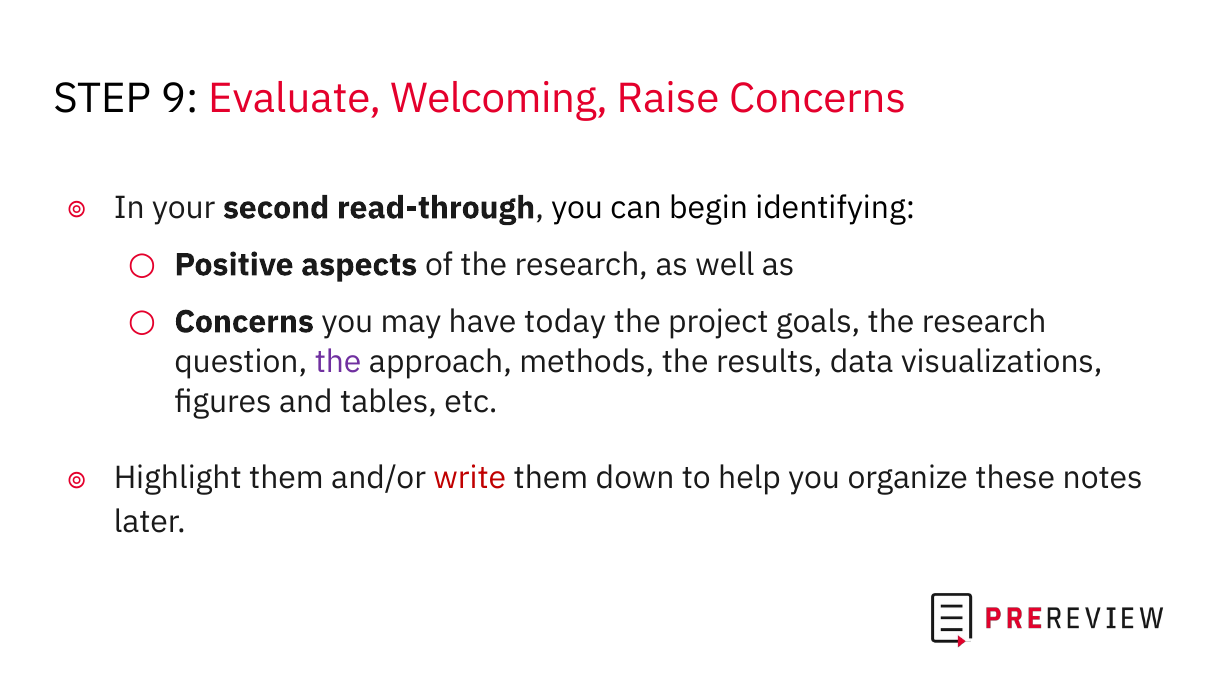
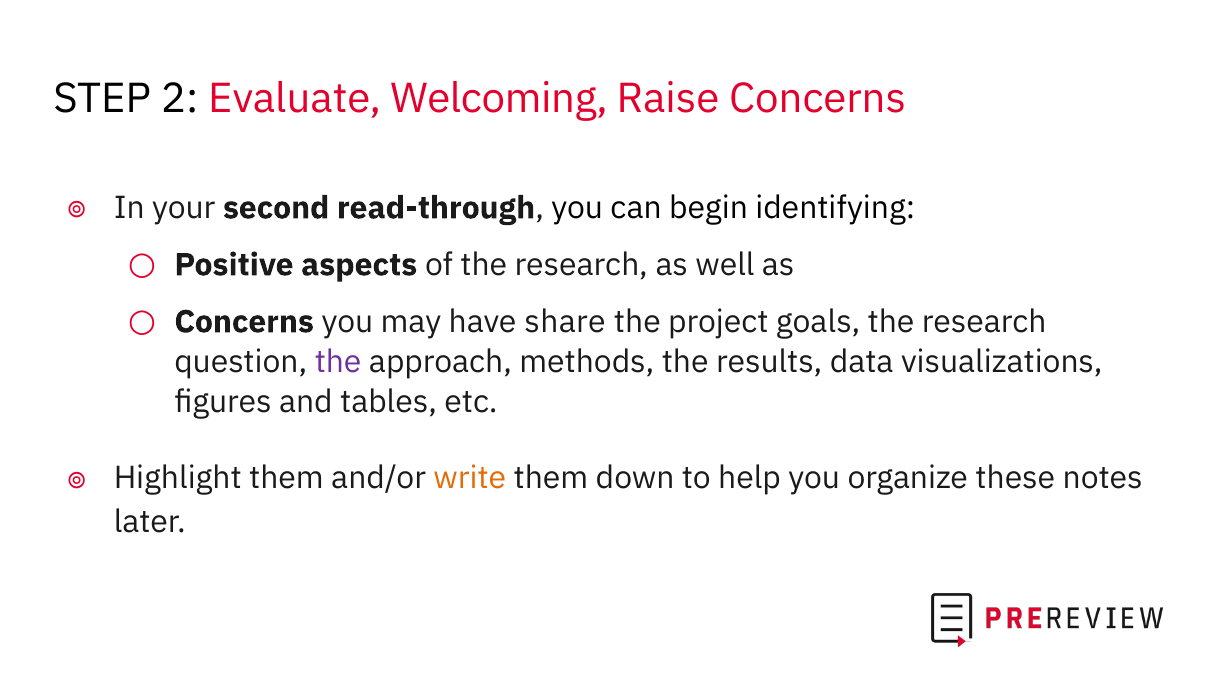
9: 9 -> 2
today: today -> share
write colour: red -> orange
